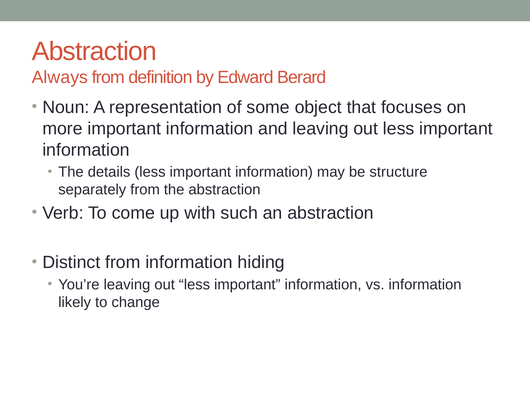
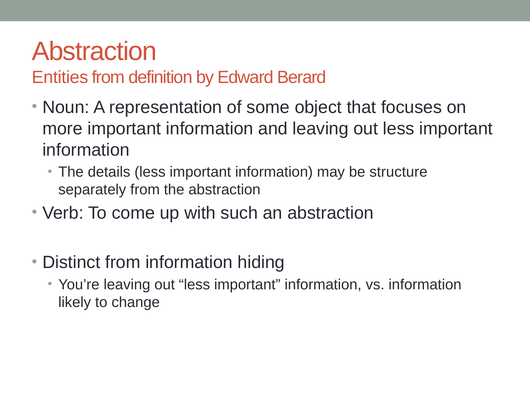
Always: Always -> Entities
